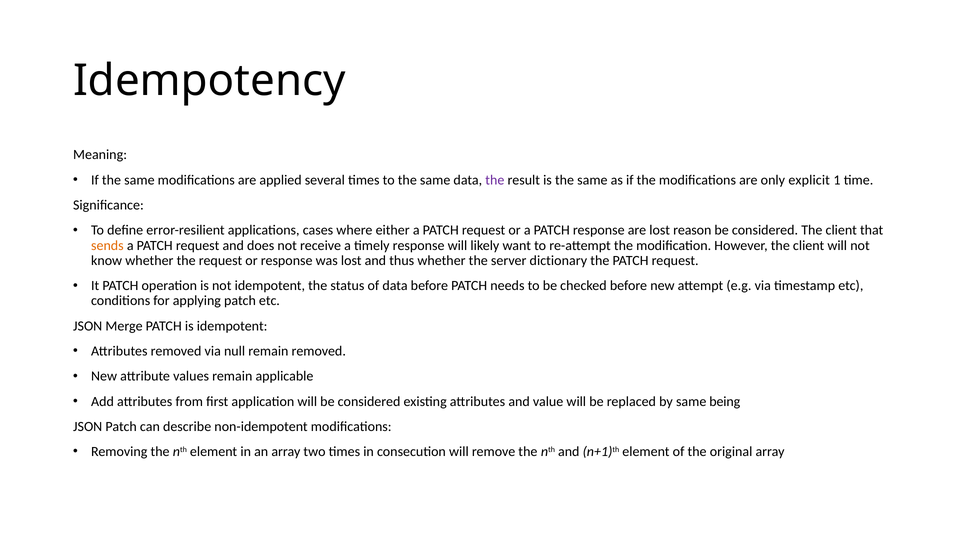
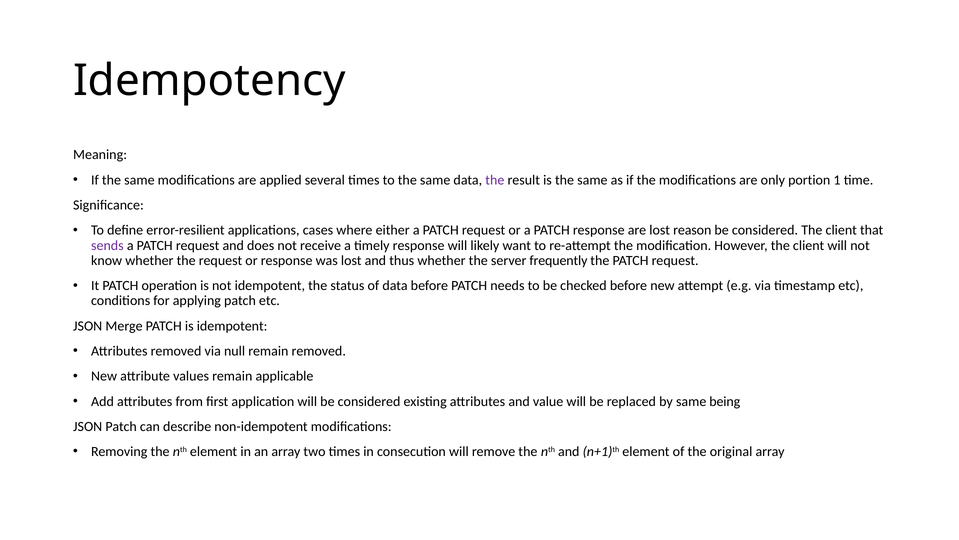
explicit: explicit -> portion
sends colour: orange -> purple
dictionary: dictionary -> frequently
